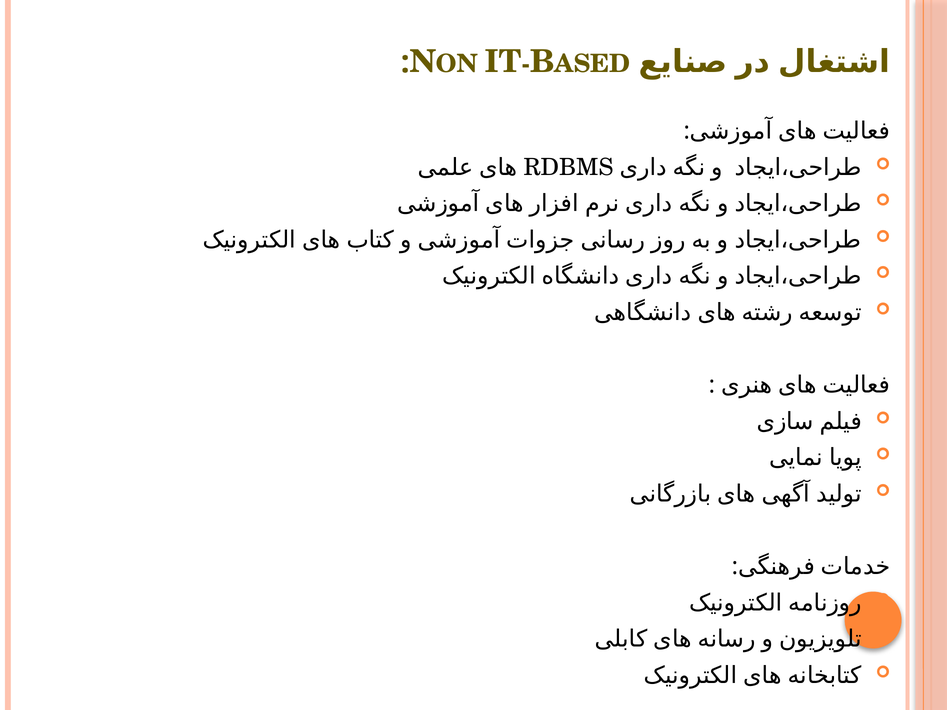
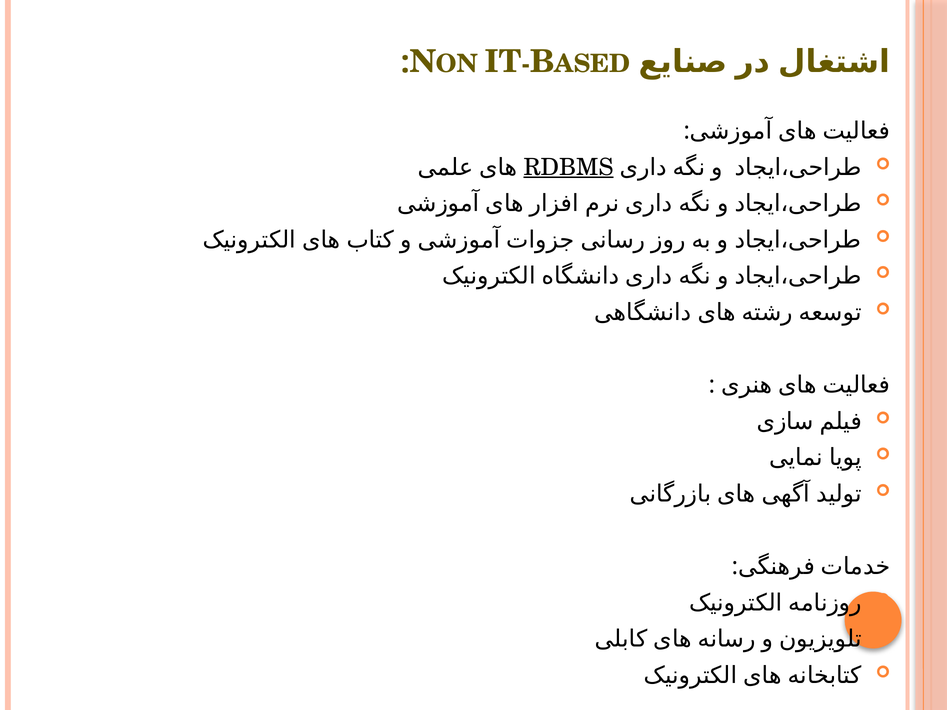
RDBMS underline: none -> present
